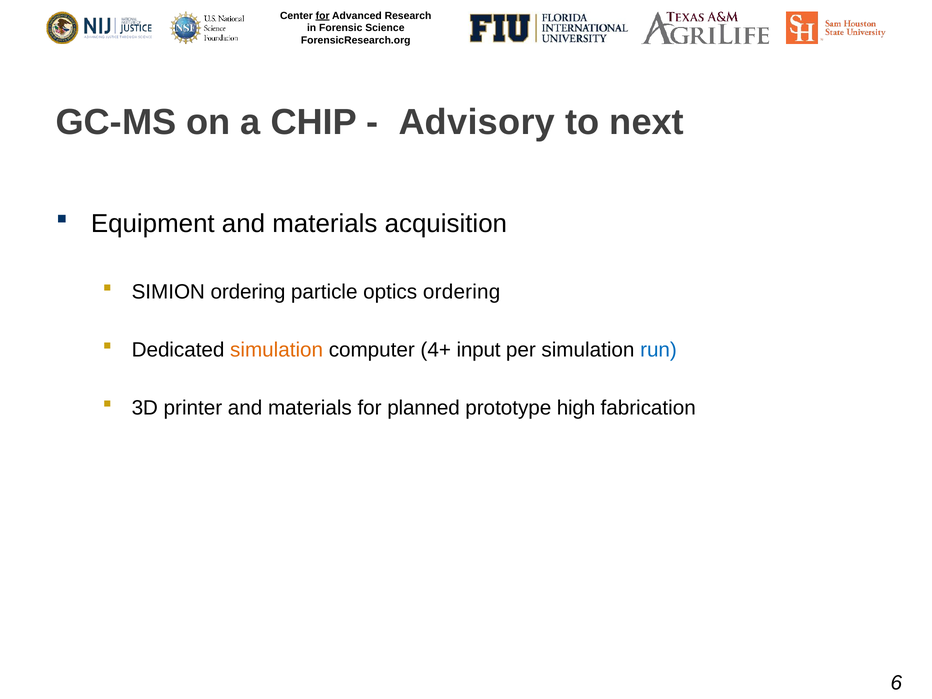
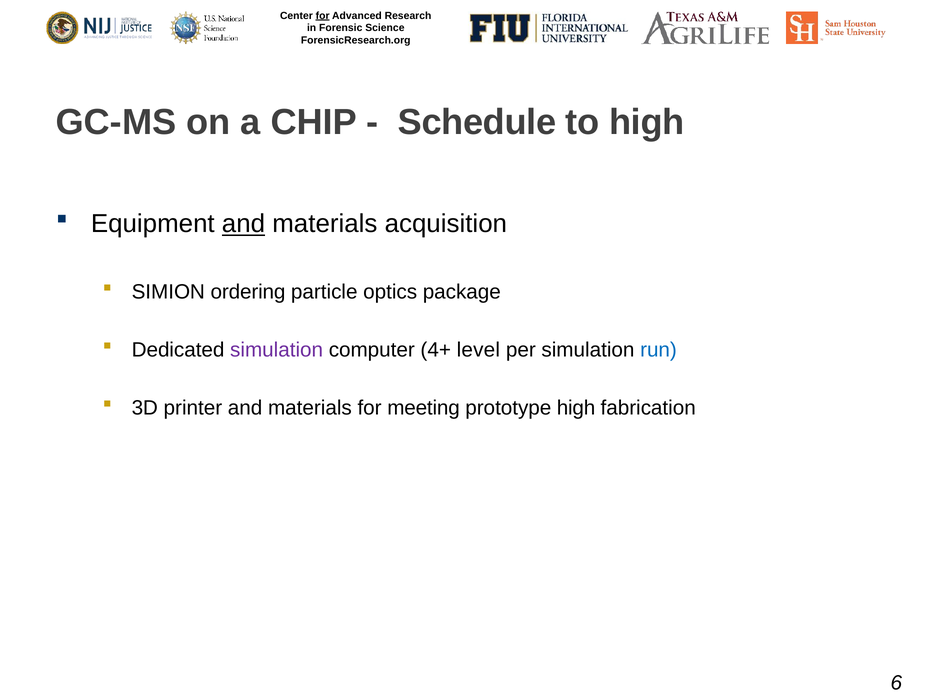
Advisory: Advisory -> Schedule
to next: next -> high
and at (243, 224) underline: none -> present
optics ordering: ordering -> package
simulation at (277, 350) colour: orange -> purple
input: input -> level
planned: planned -> meeting
